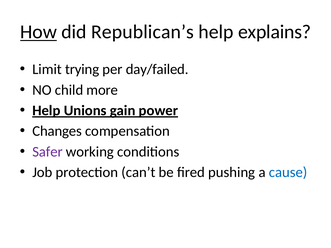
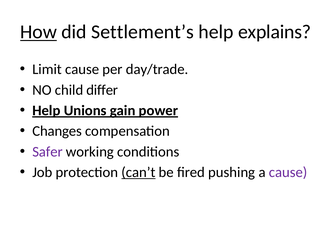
Republican’s: Republican’s -> Settlement’s
Limit trying: trying -> cause
day/failed: day/failed -> day/trade
more: more -> differ
can’t underline: none -> present
cause at (288, 172) colour: blue -> purple
